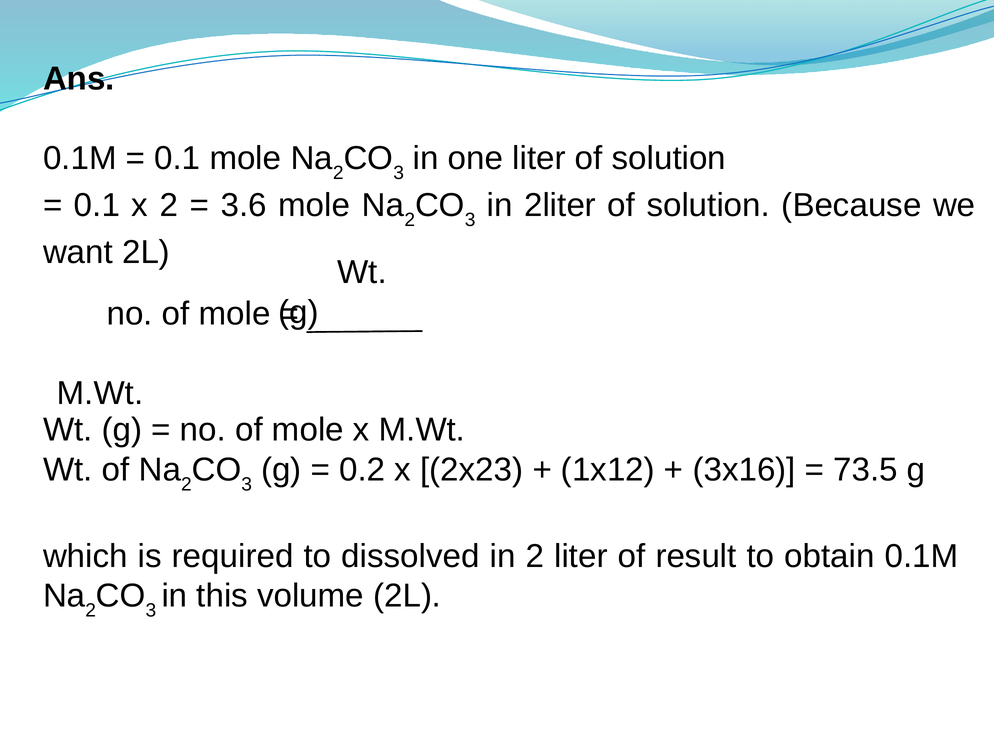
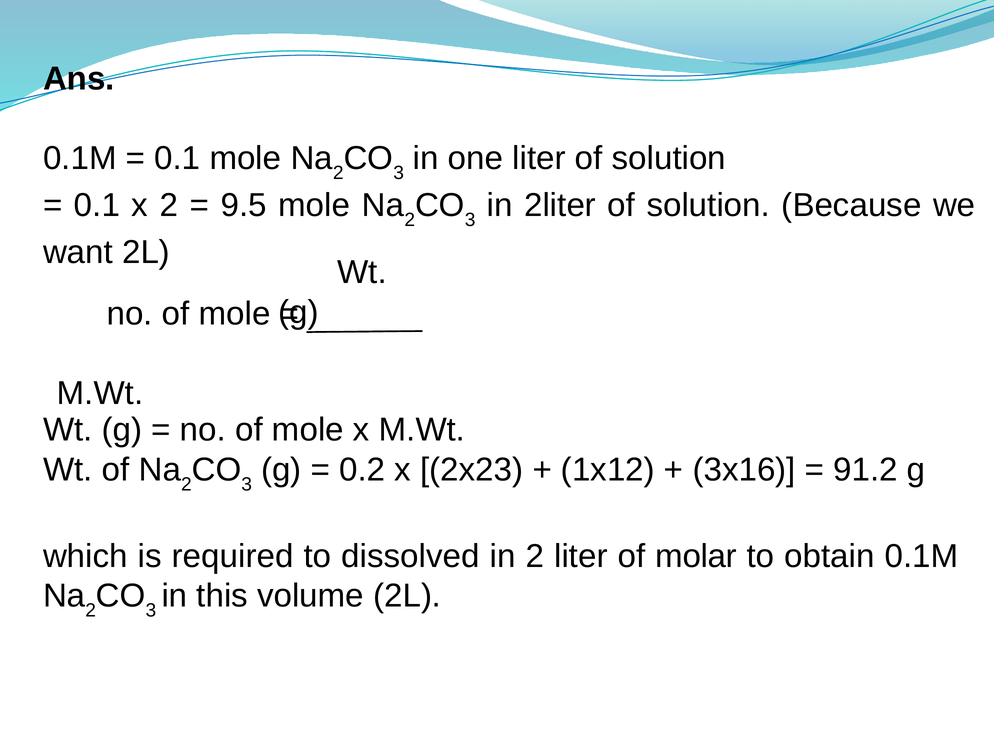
3.6: 3.6 -> 9.5
73.5: 73.5 -> 91.2
result: result -> molar
